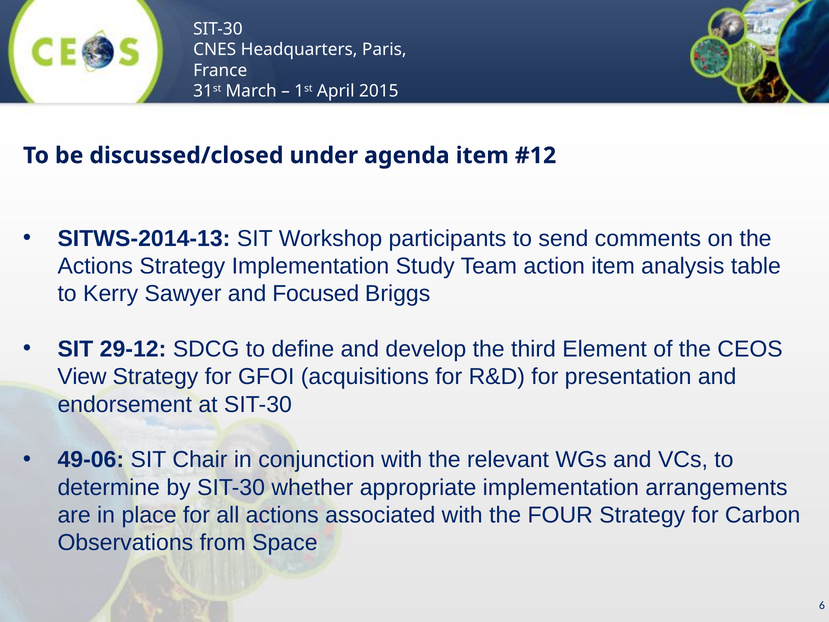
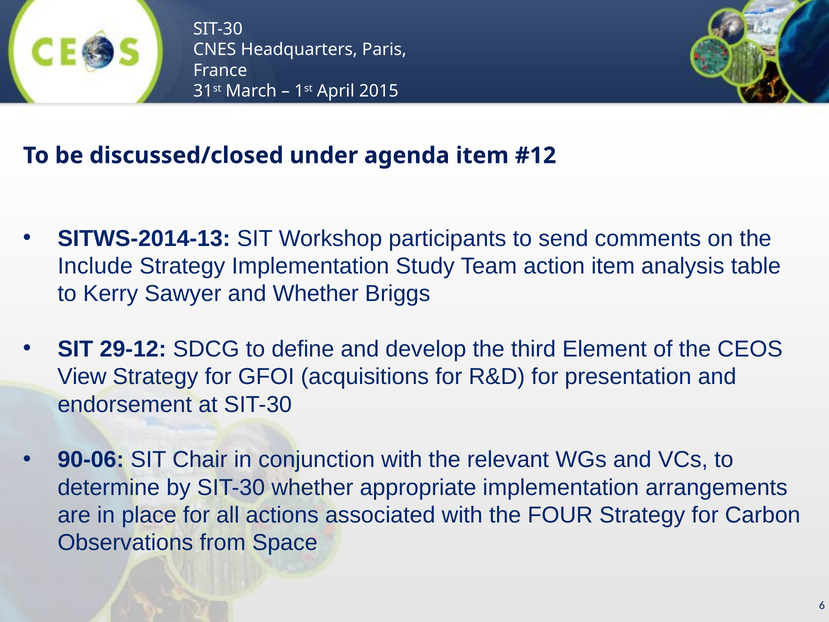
Actions at (95, 266): Actions -> Include
and Focused: Focused -> Whether
49-06: 49-06 -> 90-06
